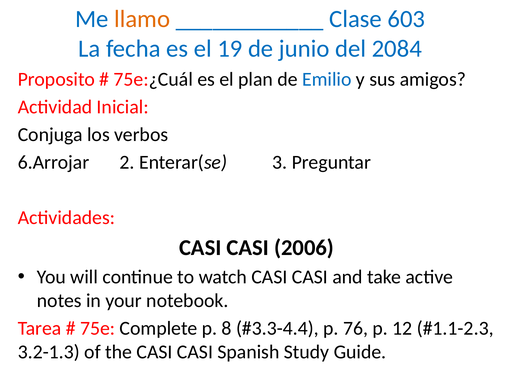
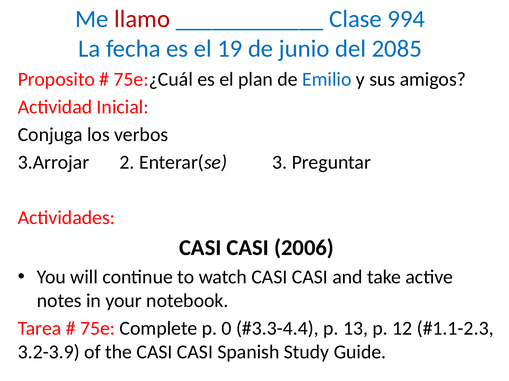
llamo colour: orange -> red
603: 603 -> 994
2084: 2084 -> 2085
6.Arrojar: 6.Arrojar -> 3.Arrojar
8: 8 -> 0
76: 76 -> 13
3.2-1.3: 3.2-1.3 -> 3.2-3.9
